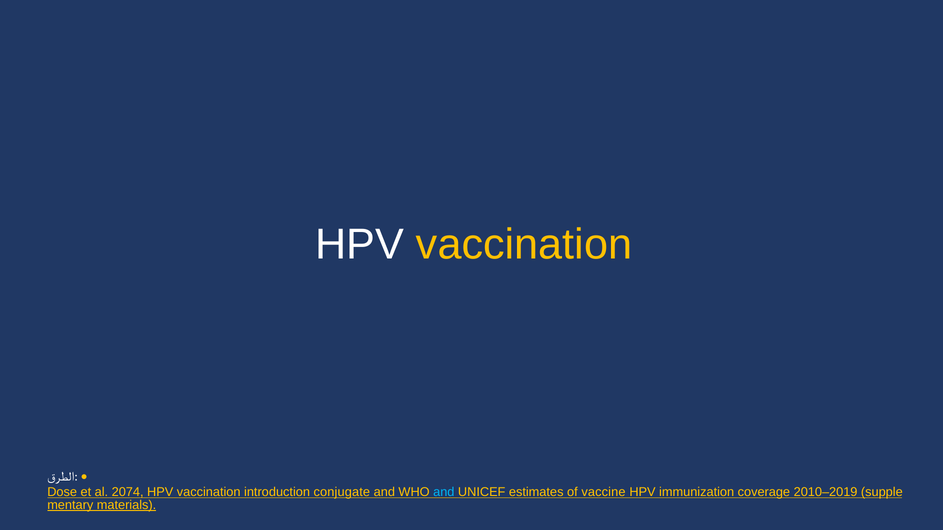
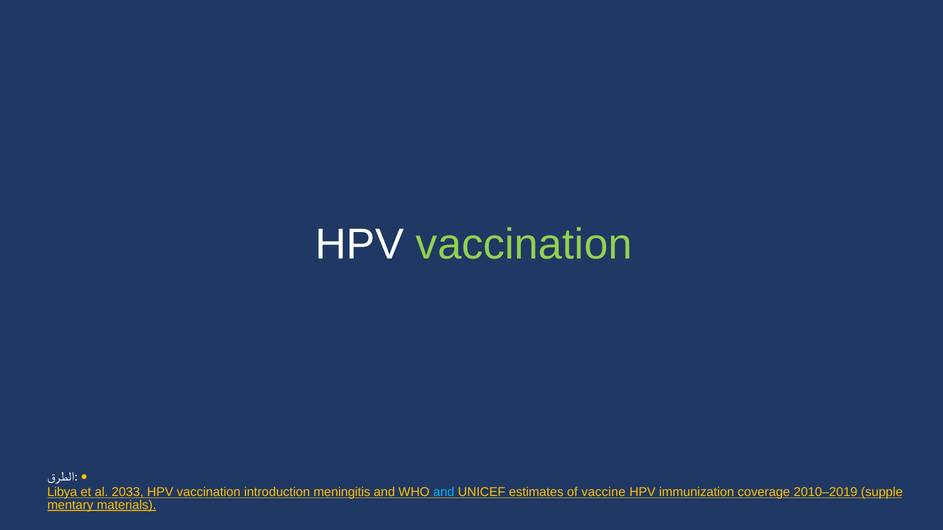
vaccination at (524, 245) colour: yellow -> light green
Dose: Dose -> Libya
2074: 2074 -> 2033
conjugate: conjugate -> meningitis
